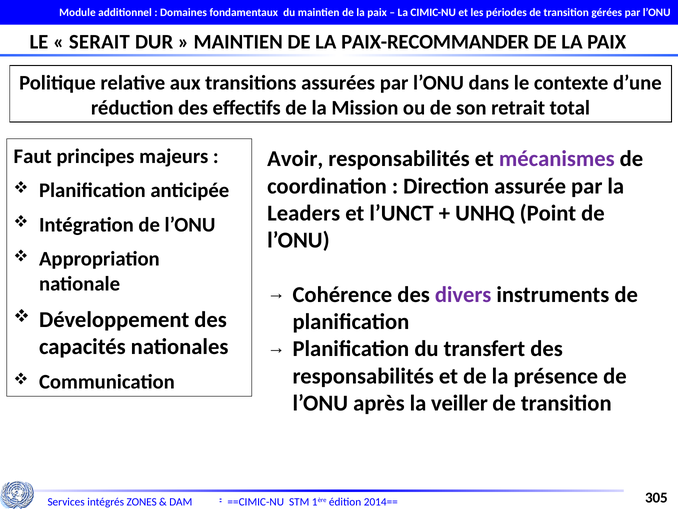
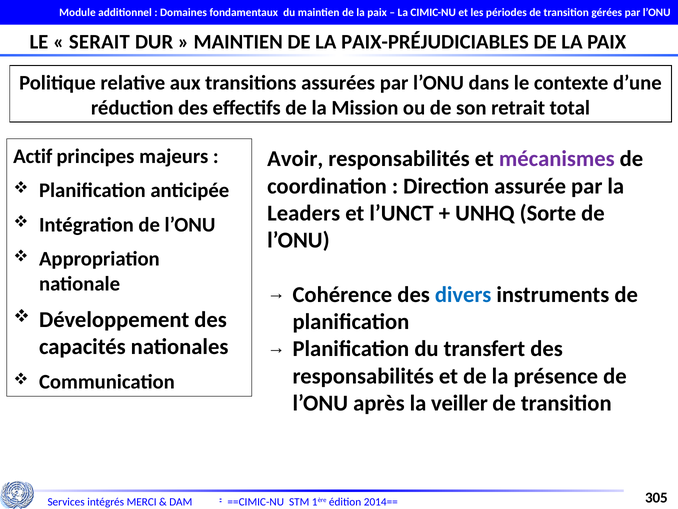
PAIX-RECOMMANDER: PAIX-RECOMMANDER -> PAIX-PRÉJUDICIABLES
Faut: Faut -> Actif
Point: Point -> Sorte
divers colour: purple -> blue
ZONES: ZONES -> MERCI
